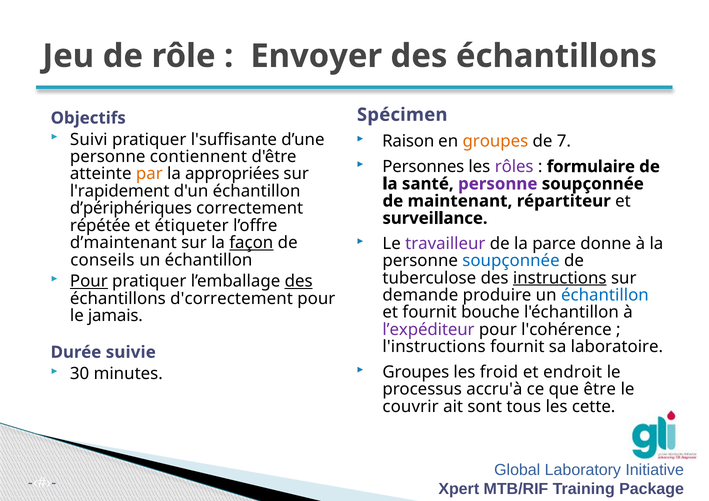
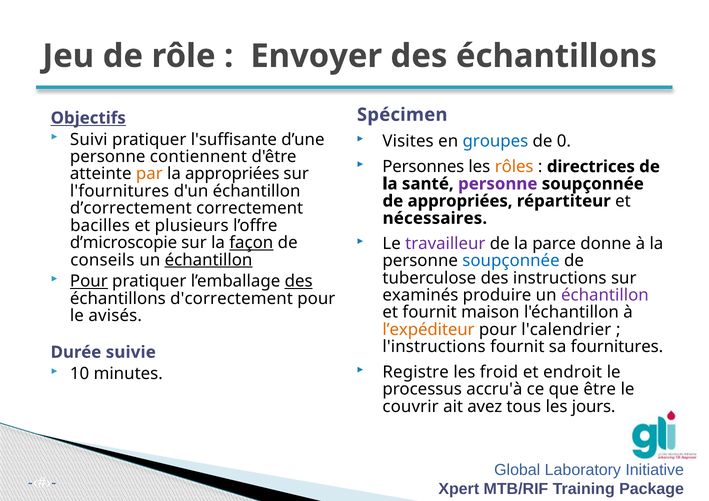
Objectifs underline: none -> present
Raison: Raison -> Visites
groupes at (495, 141) colour: orange -> blue
7: 7 -> 0
rôles colour: purple -> orange
formulaire: formulaire -> directrices
l'rapidement: l'rapidement -> l'fournitures
de maintenant: maintenant -> appropriées
d’périphériques: d’périphériques -> d’correctement
surveillance: surveillance -> nécessaires
répétée: répétée -> bacilles
étiqueter: étiqueter -> plusieurs
d’maintenant: d’maintenant -> d’microscopie
échantillon at (209, 260) underline: none -> present
instructions underline: present -> none
demande: demande -> examinés
échantillon at (605, 295) colour: blue -> purple
bouche: bouche -> maison
jamais: jamais -> avisés
l’expéditeur colour: purple -> orange
l'cohérence: l'cohérence -> l'calendrier
laboratoire: laboratoire -> fournitures
Groupes at (416, 372): Groupes -> Registre
30: 30 -> 10
sont: sont -> avez
cette: cette -> jours
